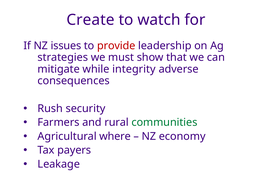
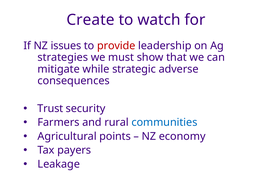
integrity: integrity -> strategic
Rush: Rush -> Trust
communities colour: green -> blue
where: where -> points
